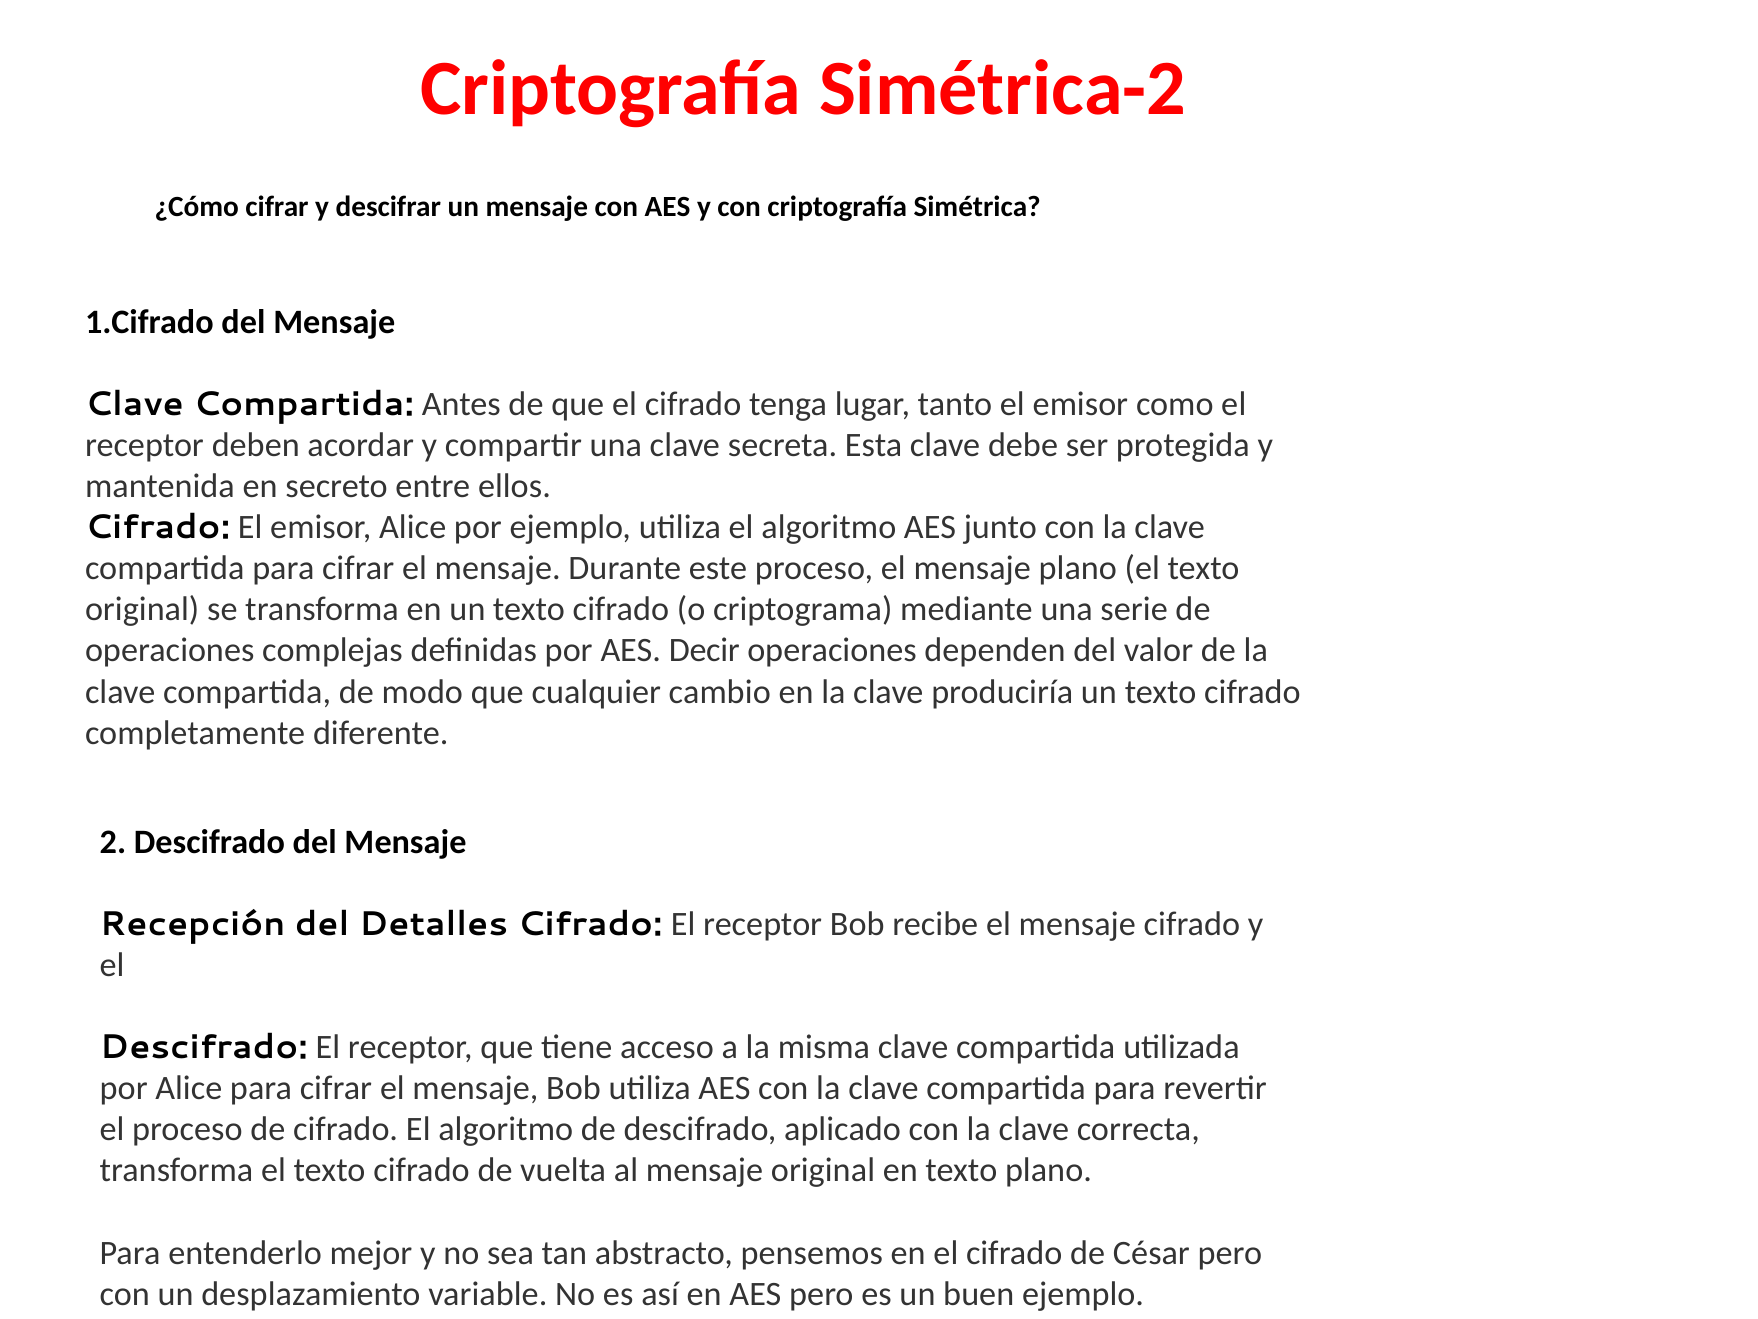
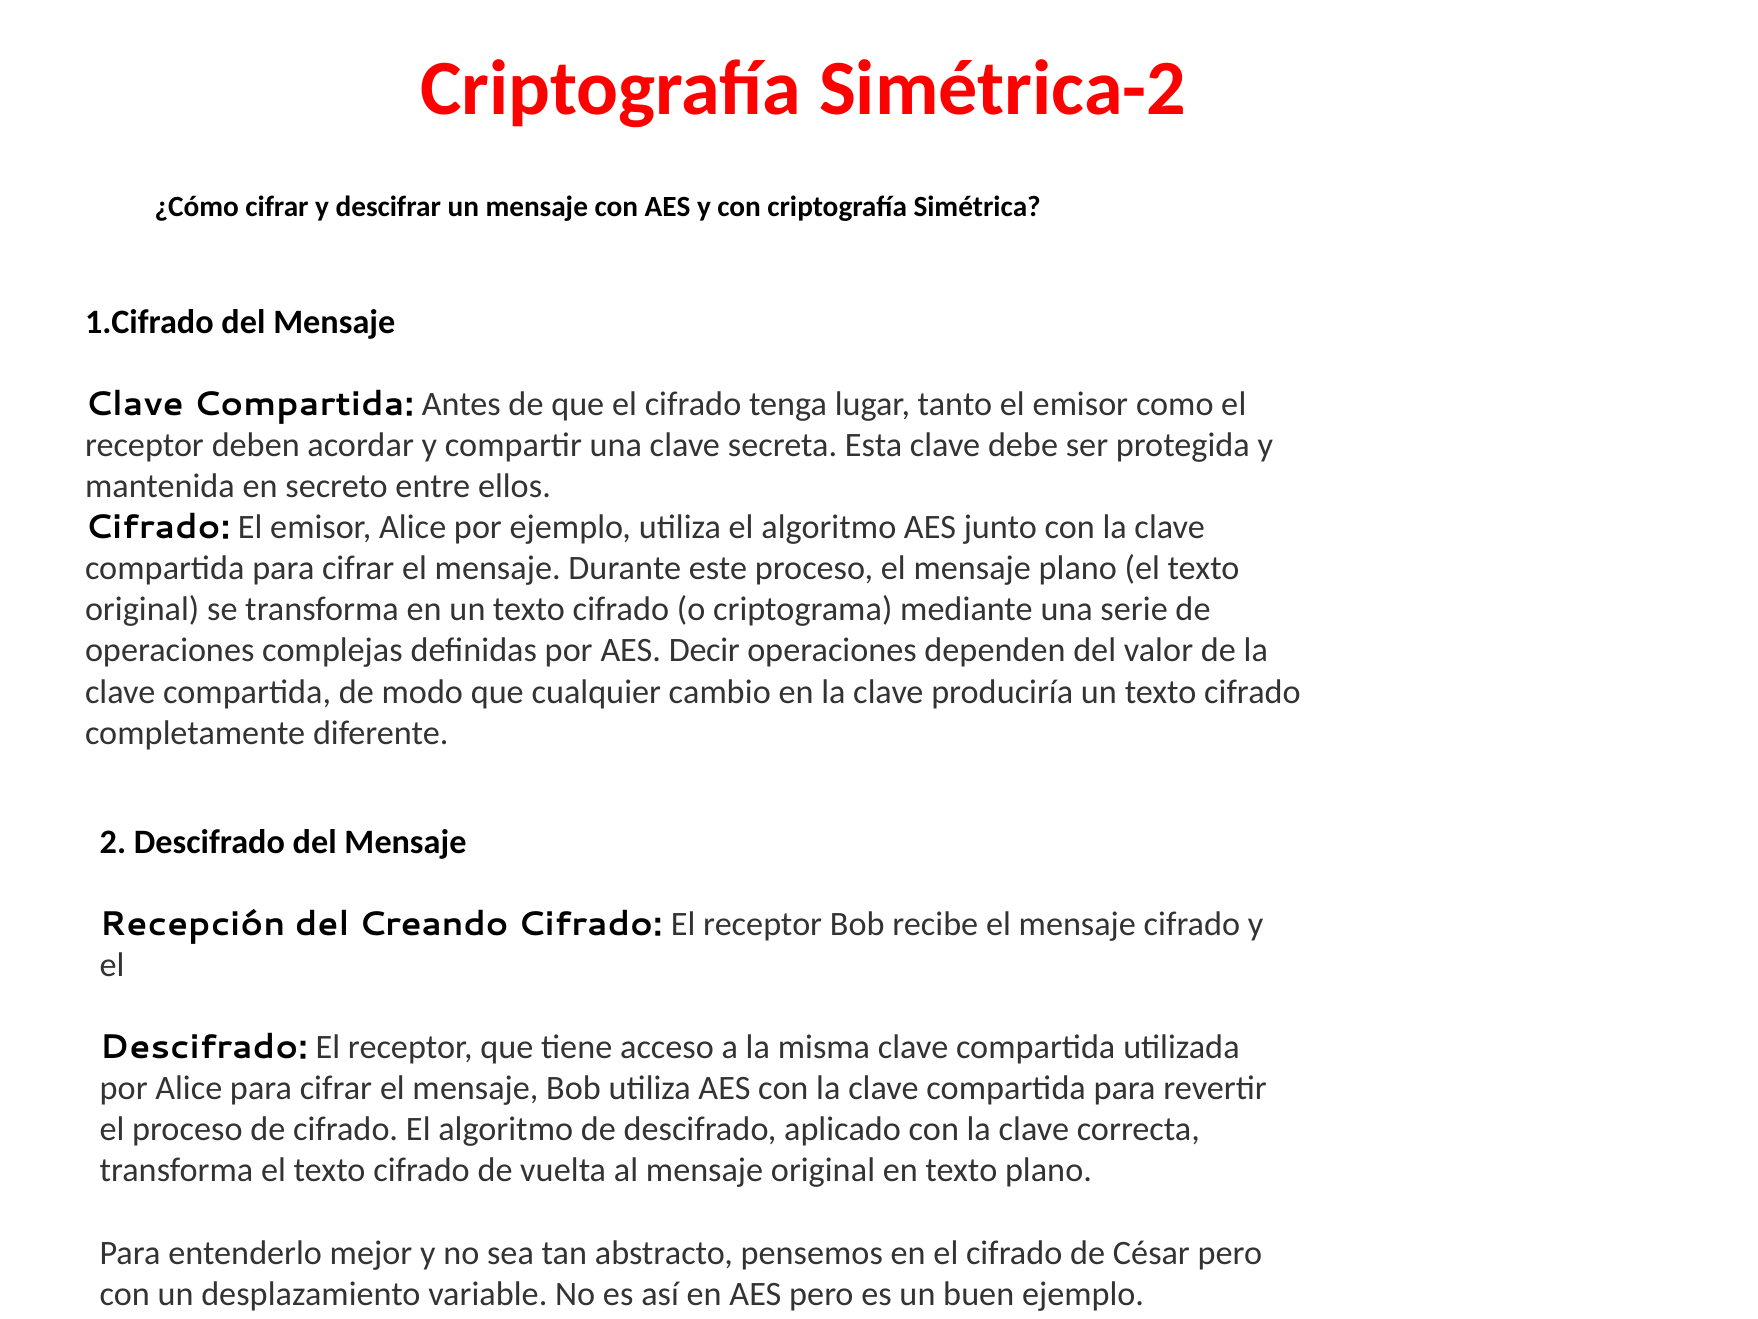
Detalles: Detalles -> Creando
